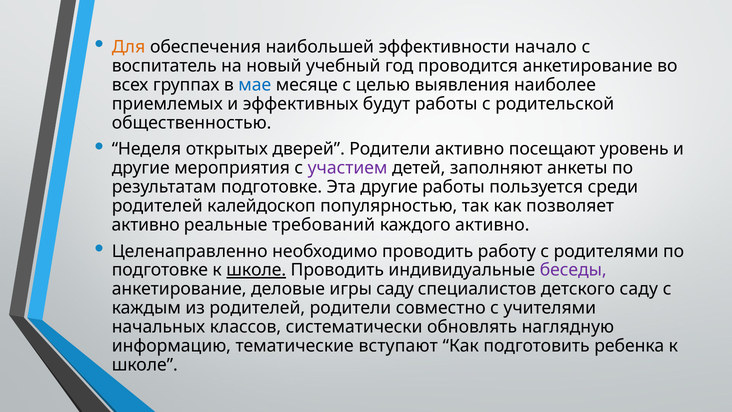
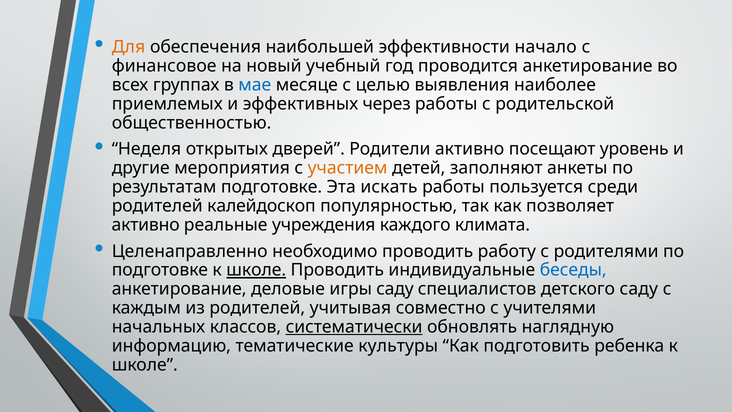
воспитатель: воспитатель -> финансовое
будут: будут -> через
участием colour: purple -> orange
Эта другие: другие -> искать
требований: требований -> учреждения
каждого активно: активно -> климата
беседы colour: purple -> blue
родителей родители: родители -> учитывая
систематически underline: none -> present
вступают: вступают -> культуры
